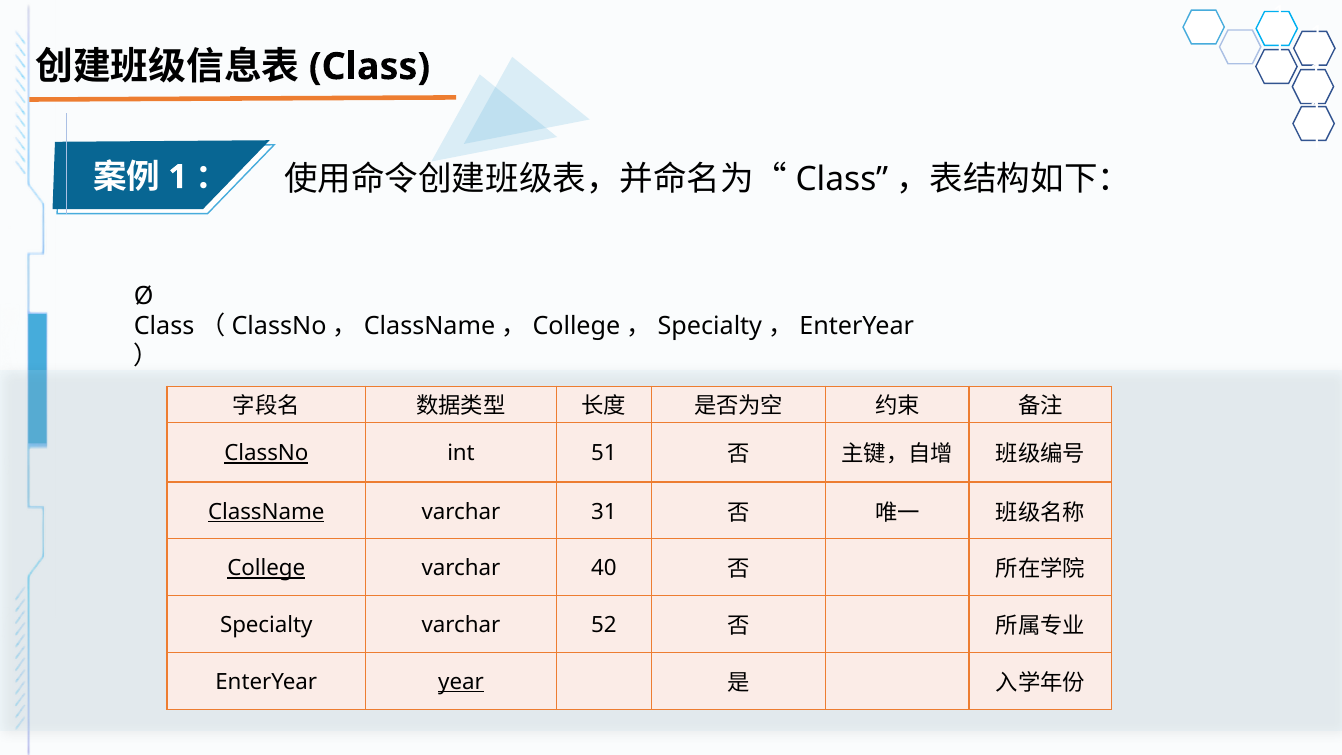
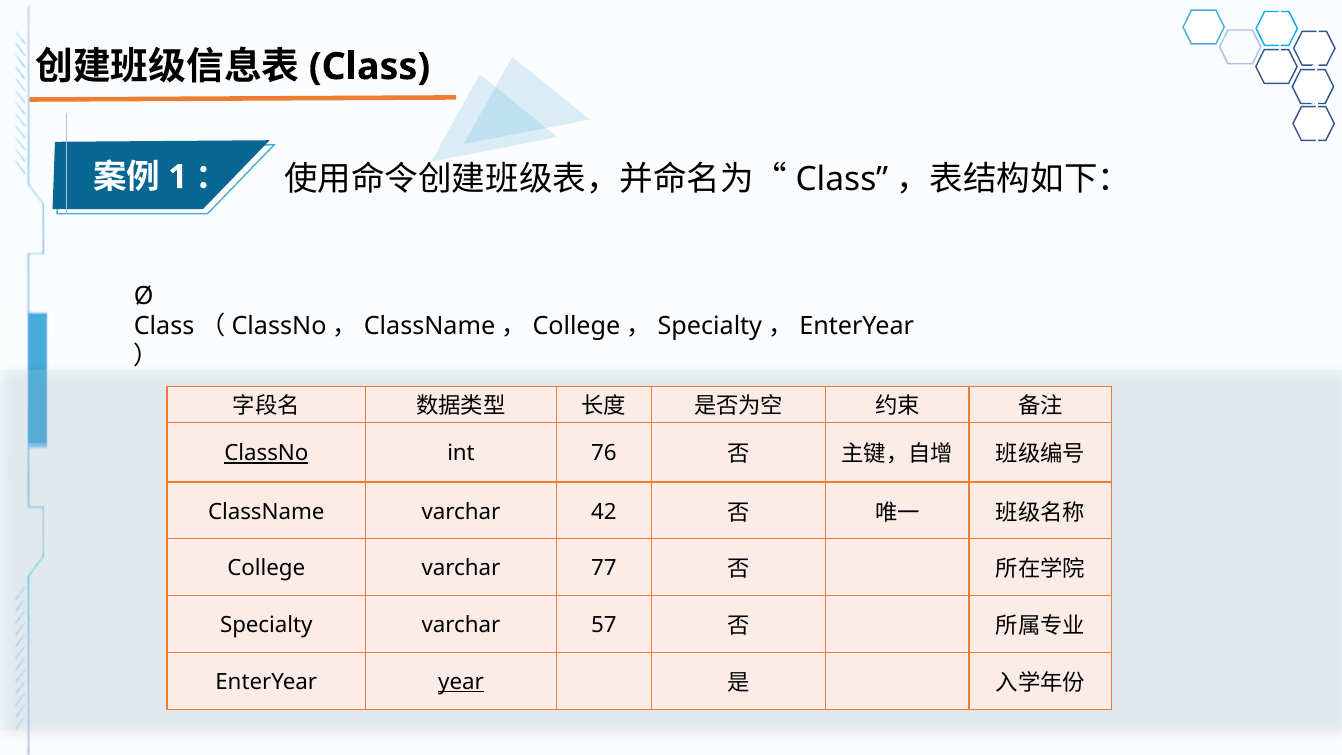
51: 51 -> 76
ClassName underline: present -> none
31: 31 -> 42
College underline: present -> none
40: 40 -> 77
52: 52 -> 57
